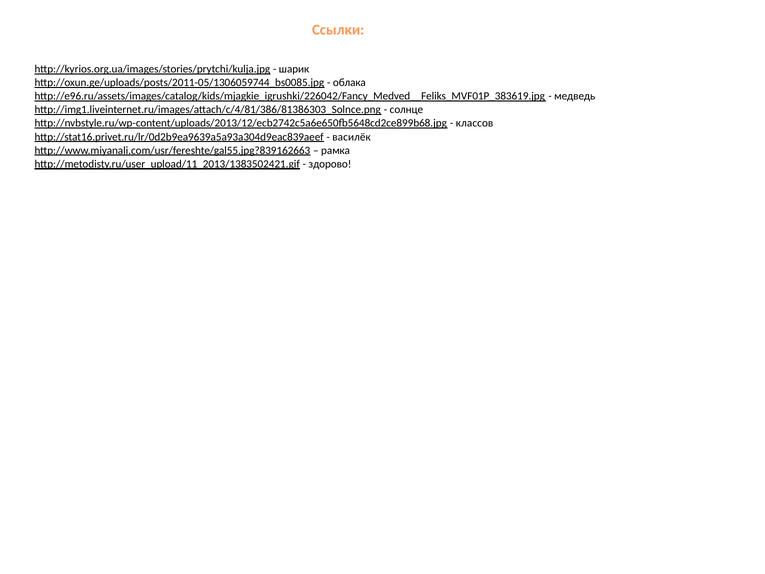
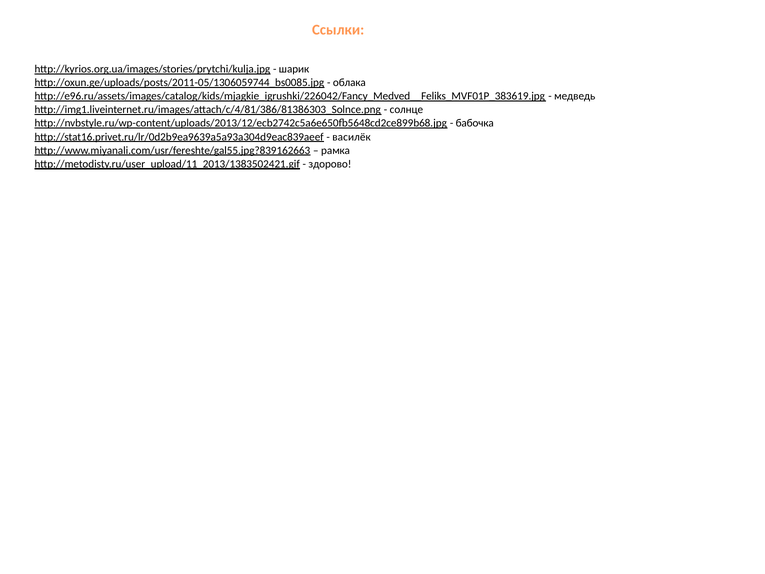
классов: классов -> бабочка
